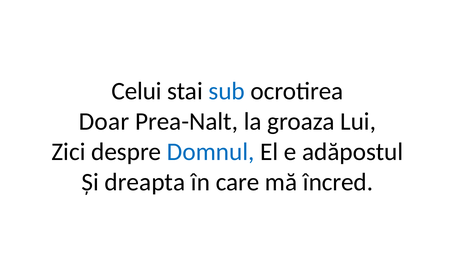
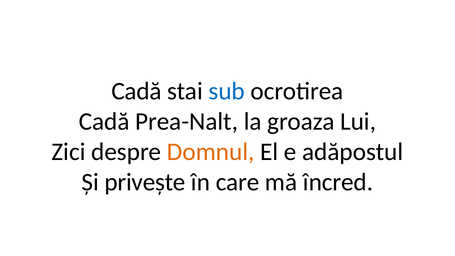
Celui at (136, 91): Celui -> Cadă
Doar at (104, 121): Doar -> Cadă
Domnul colour: blue -> orange
dreapta: dreapta -> privește
